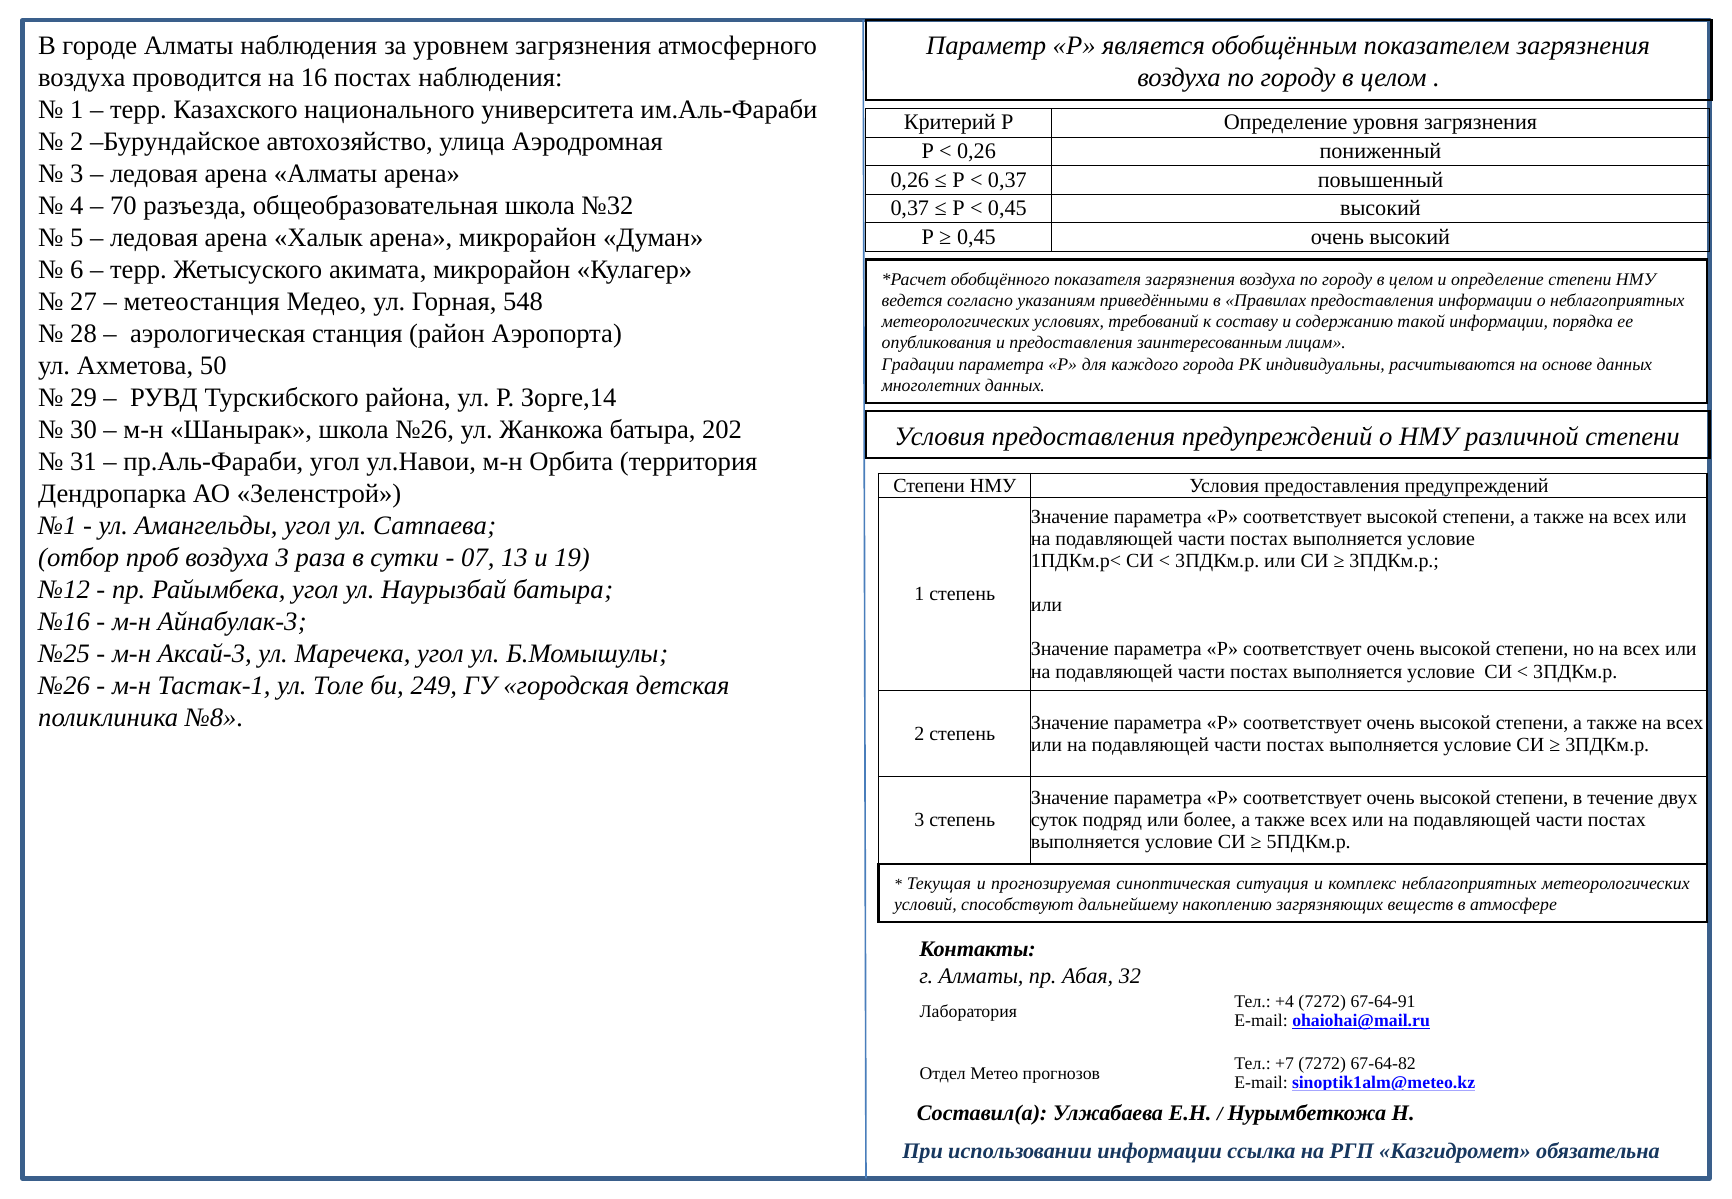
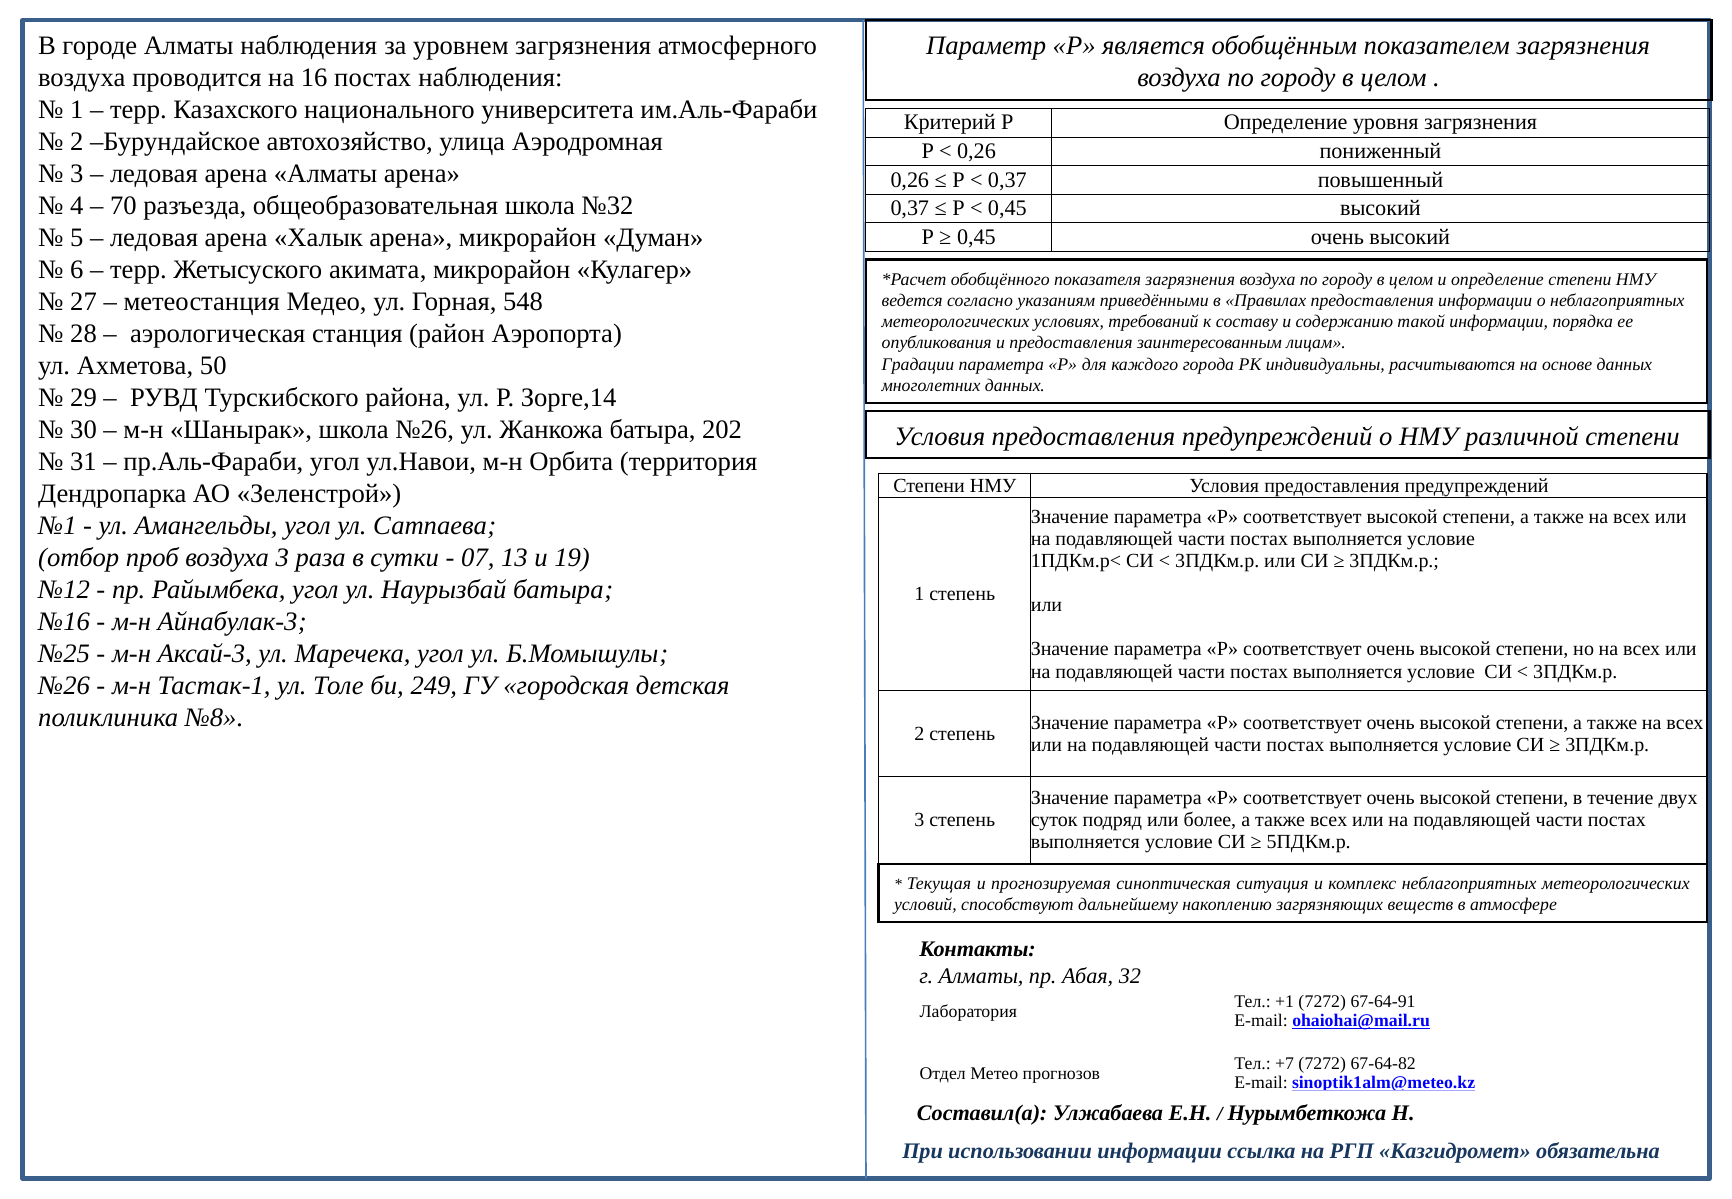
+4: +4 -> +1
